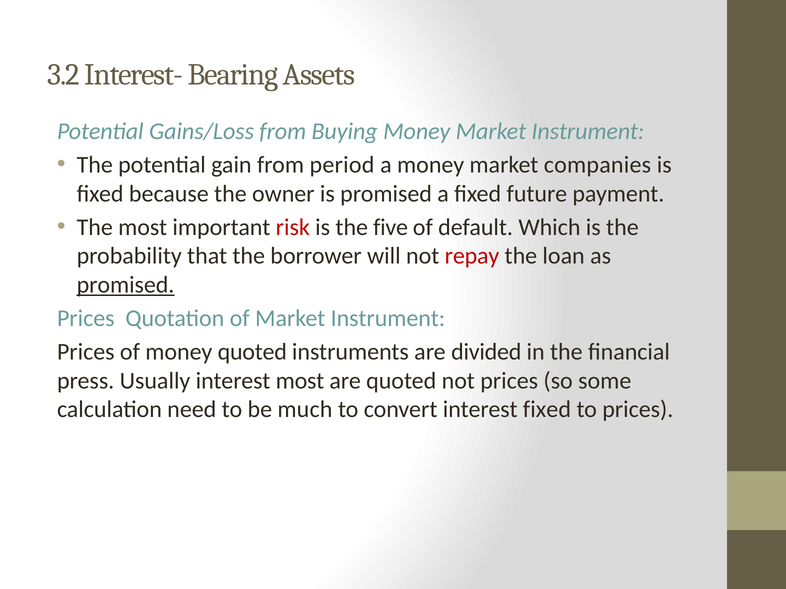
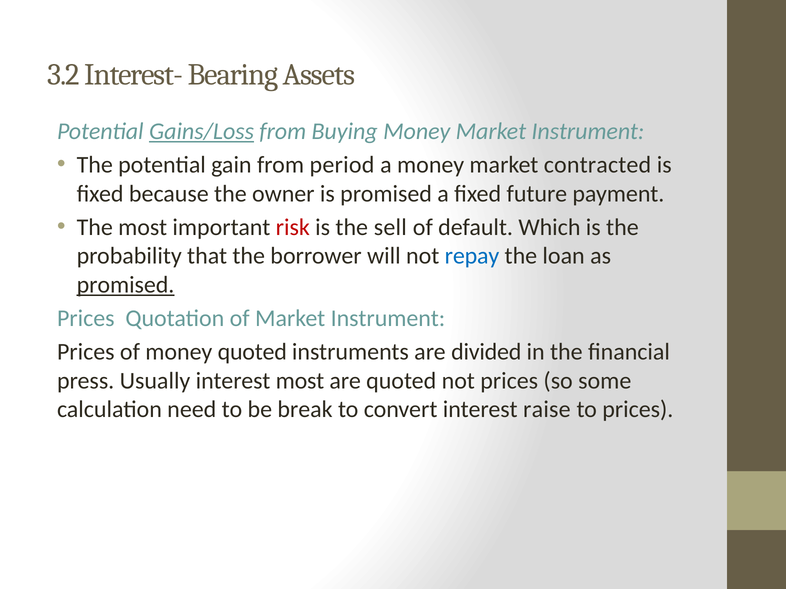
Gains/Loss underline: none -> present
companies: companies -> contracted
five: five -> sell
repay colour: red -> blue
much: much -> break
interest fixed: fixed -> raise
